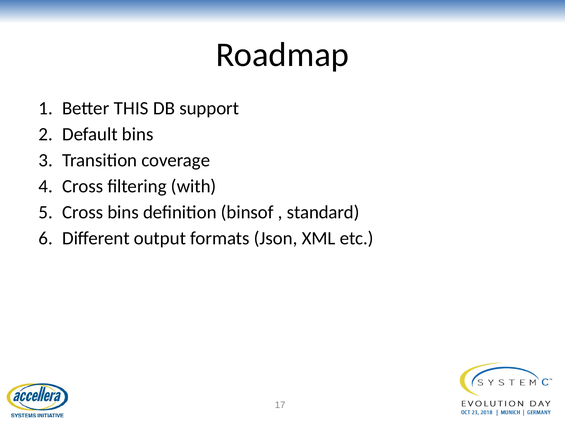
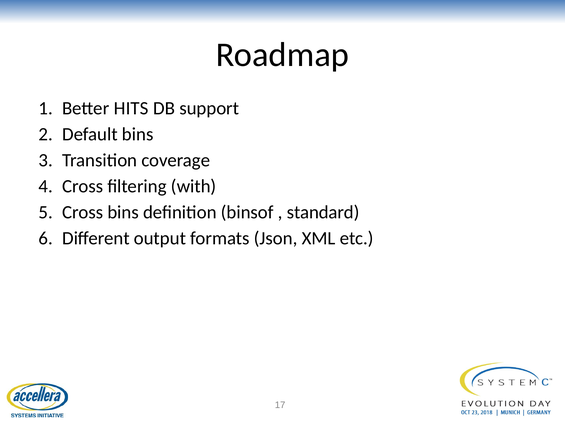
THIS: THIS -> HITS
